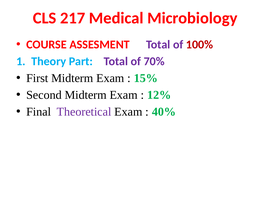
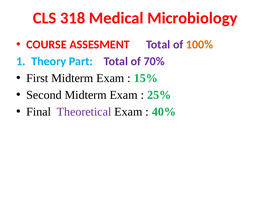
217: 217 -> 318
100% colour: red -> orange
12%: 12% -> 25%
